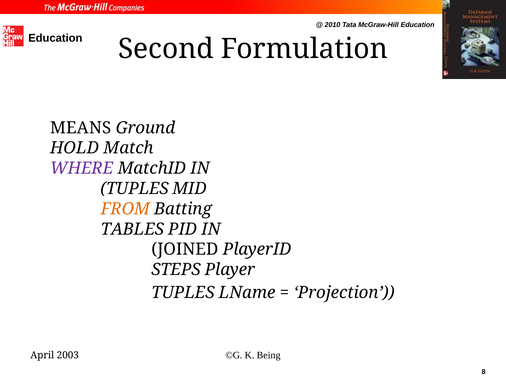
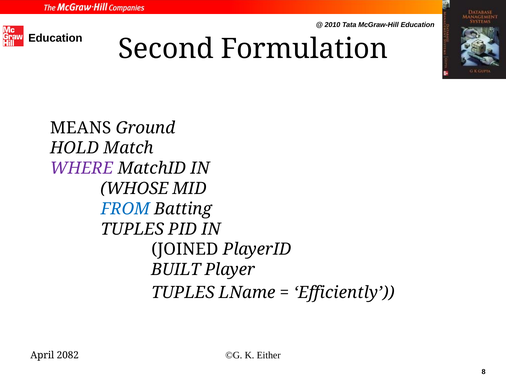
TUPLES at (135, 188): TUPLES -> WHOSE
FROM colour: orange -> blue
TABLES at (132, 229): TABLES -> TUPLES
STEPS: STEPS -> BUILT
Projection: Projection -> Efficiently
Being: Being -> Either
2003: 2003 -> 2082
